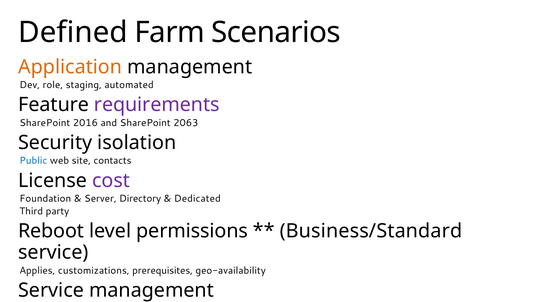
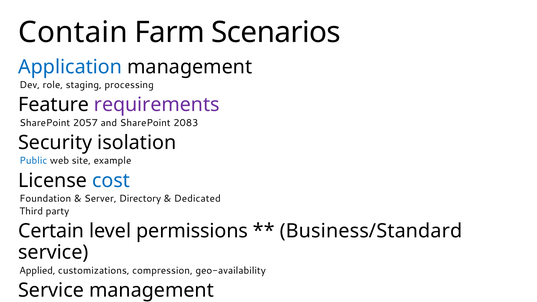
Defined: Defined -> Contain
Application colour: orange -> blue
automated: automated -> processing
2016: 2016 -> 2057
2063: 2063 -> 2083
contacts: contacts -> example
cost colour: purple -> blue
Reboot: Reboot -> Certain
Applies: Applies -> Applied
prerequisites: prerequisites -> compression
